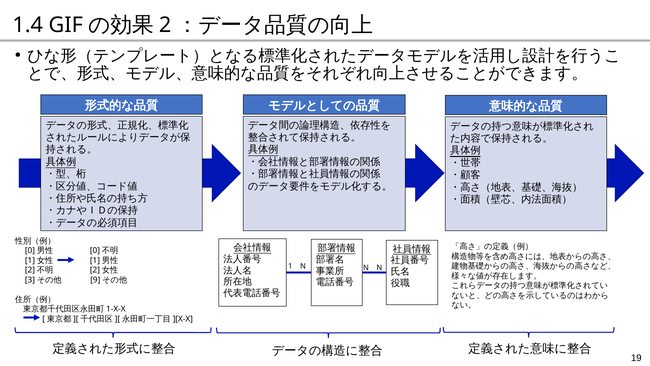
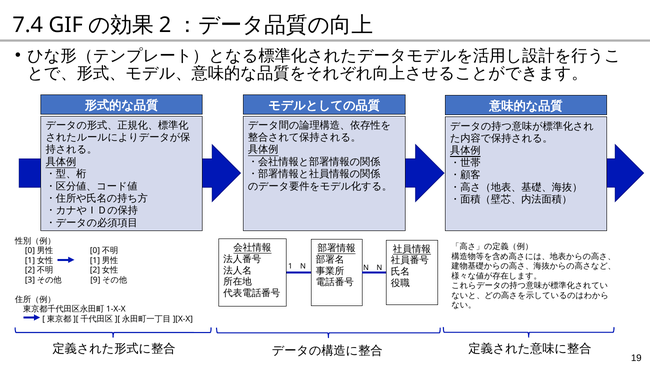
1.4: 1.4 -> 7.4
